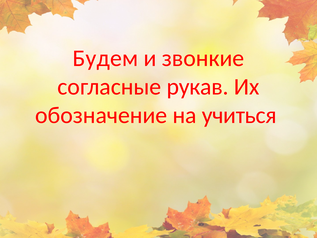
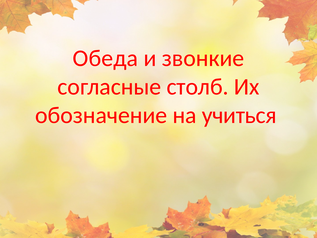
Будем: Будем -> Обеда
рукав: рукав -> столб
